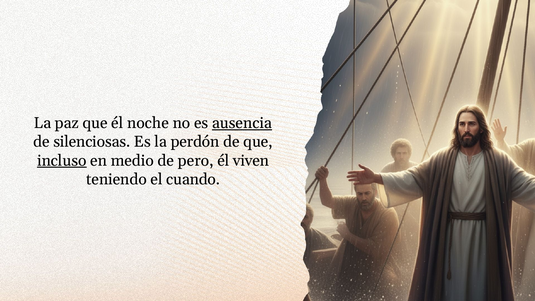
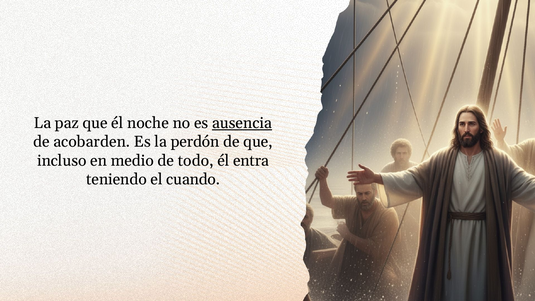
silenciosas: silenciosas -> acobarden
incluso underline: present -> none
pero: pero -> todo
viven: viven -> entra
